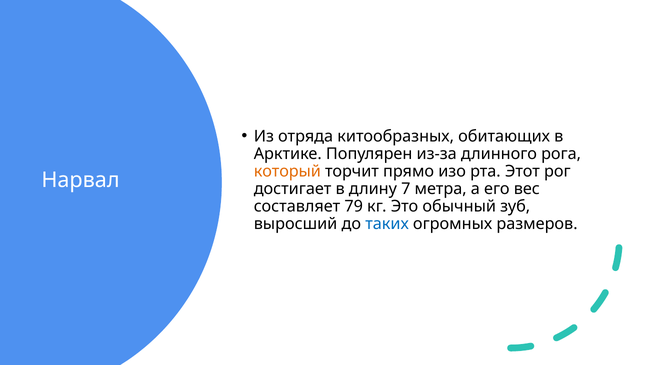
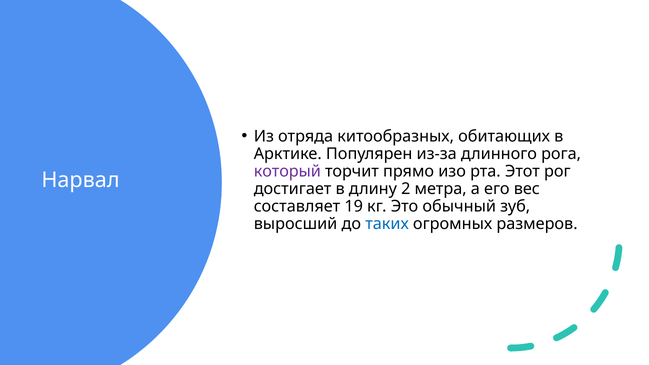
который colour: orange -> purple
7: 7 -> 2
79: 79 -> 19
